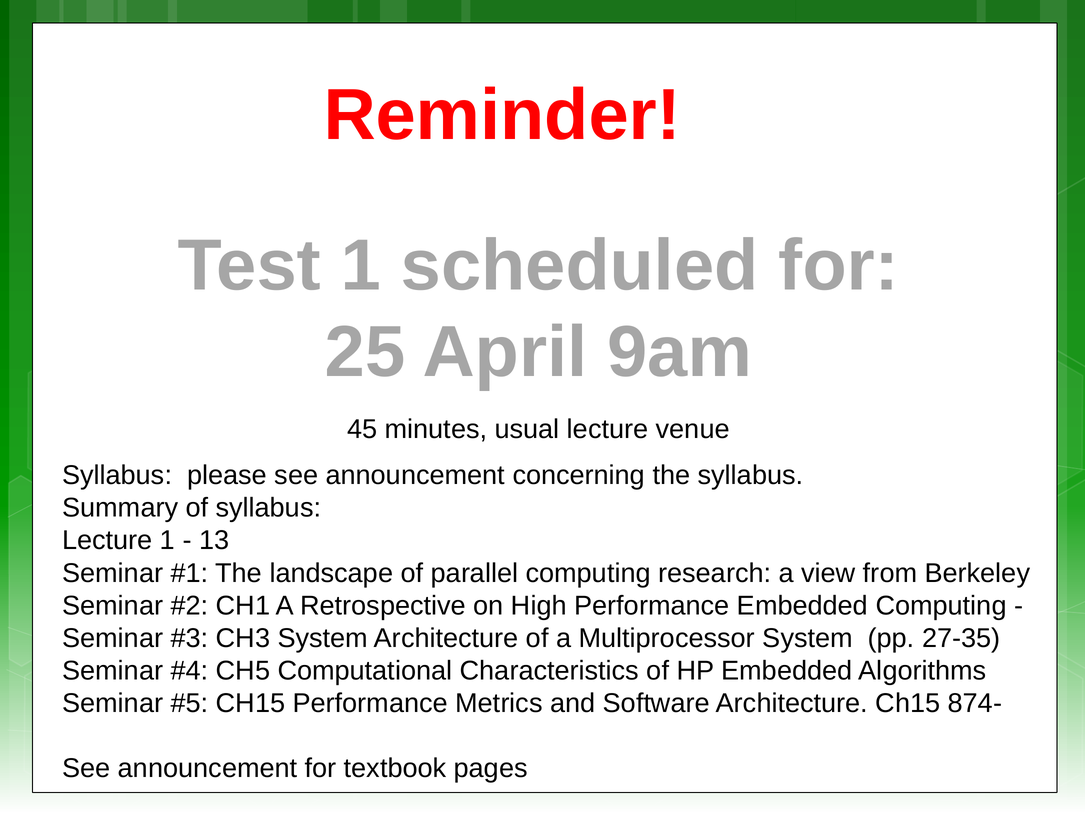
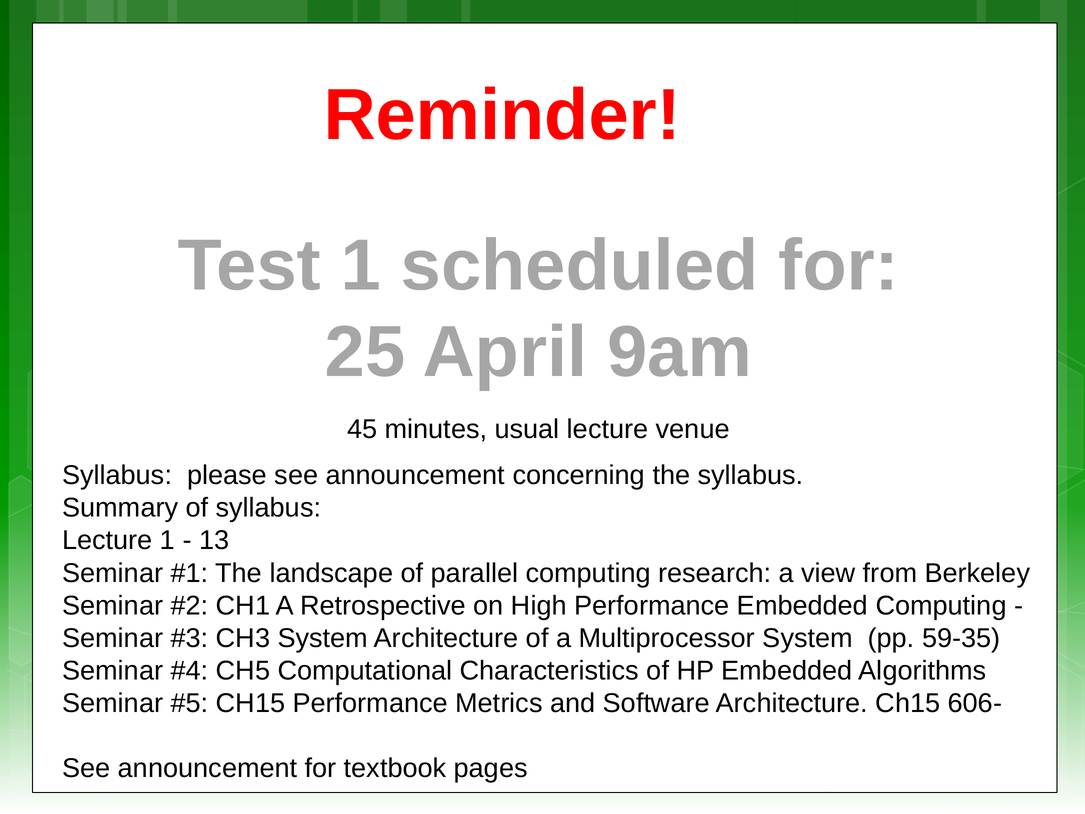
27-35: 27-35 -> 59-35
874-: 874- -> 606-
